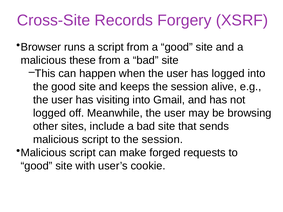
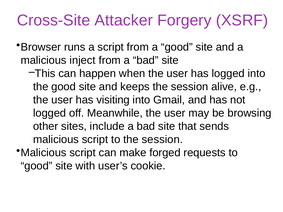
Records: Records -> Attacker
these: these -> inject
